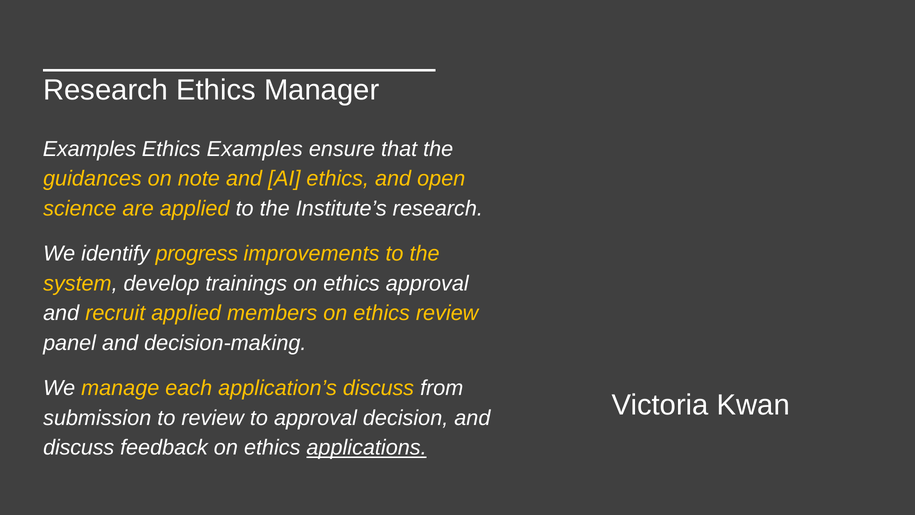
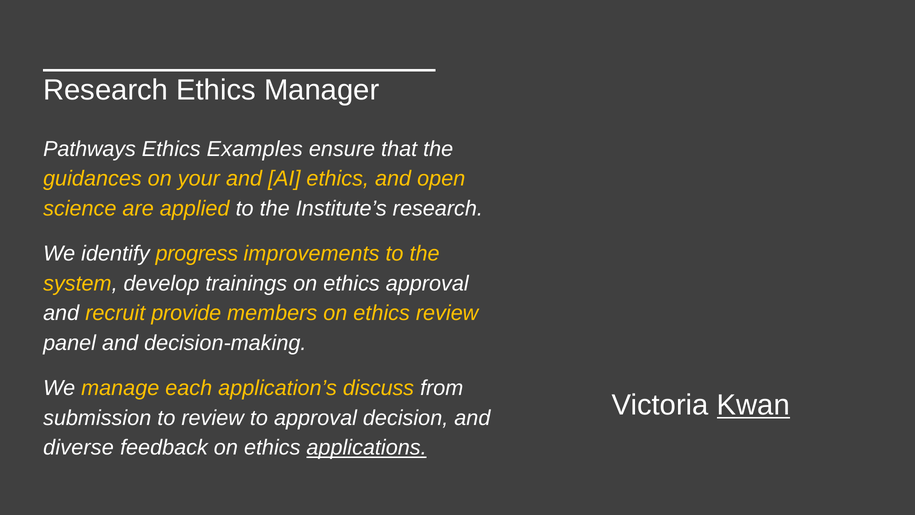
Examples at (90, 149): Examples -> Pathways
note: note -> your
recruit applied: applied -> provide
Kwan underline: none -> present
discuss at (79, 448): discuss -> diverse
